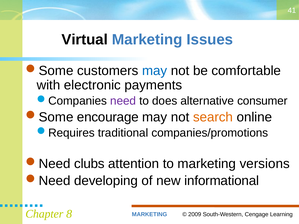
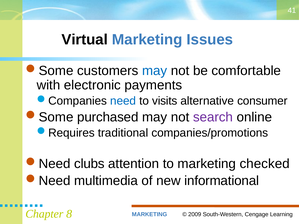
need colour: purple -> blue
does: does -> visits
encourage: encourage -> purchased
search colour: orange -> purple
versions: versions -> checked
developing: developing -> multimedia
